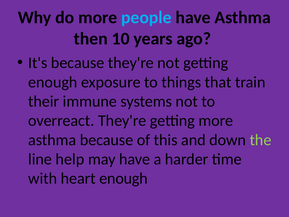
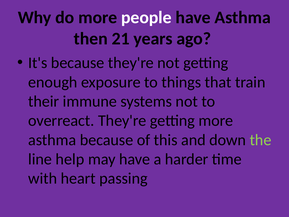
people colour: light blue -> white
10: 10 -> 21
heart enough: enough -> passing
